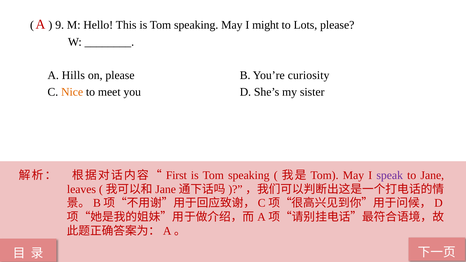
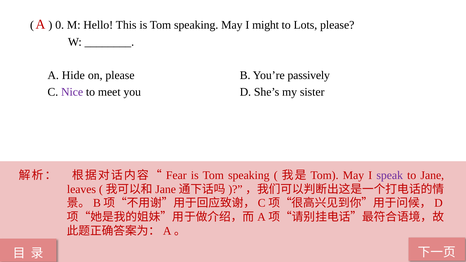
9: 9 -> 0
Hills: Hills -> Hide
curiosity: curiosity -> passively
Nice colour: orange -> purple
First: First -> Fear
